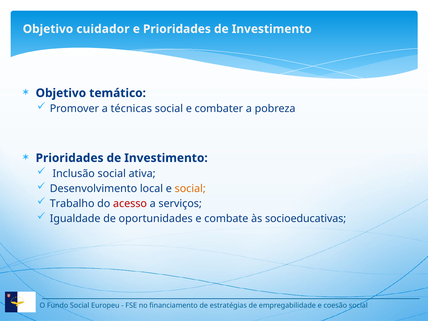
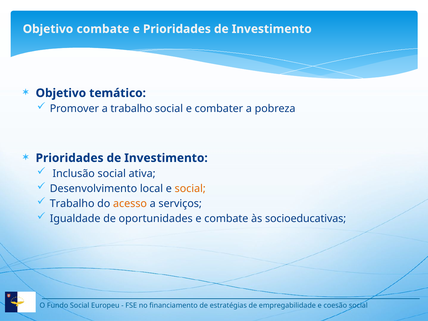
Objetivo cuidador: cuidador -> combate
a técnicas: técnicas -> trabalho
acesso colour: red -> orange
